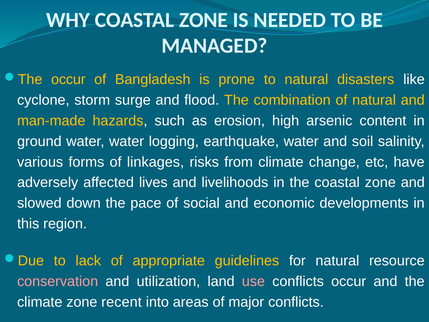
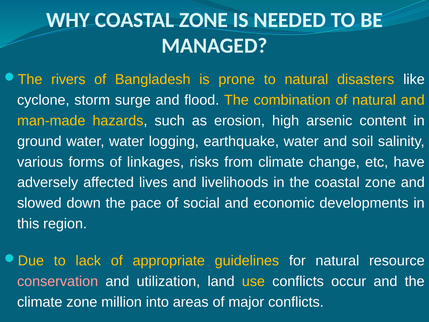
occur at (68, 79): occur -> rivers
use colour: pink -> yellow
recent: recent -> million
